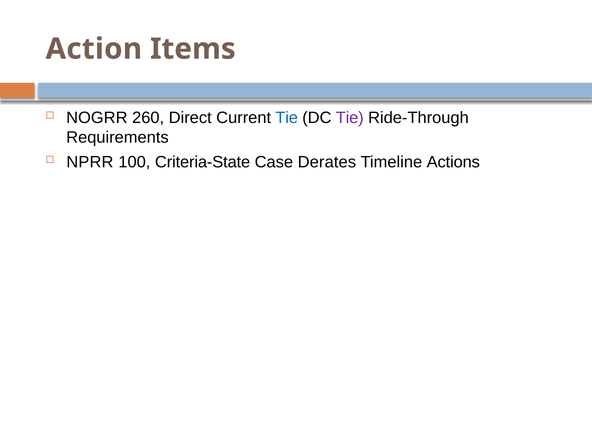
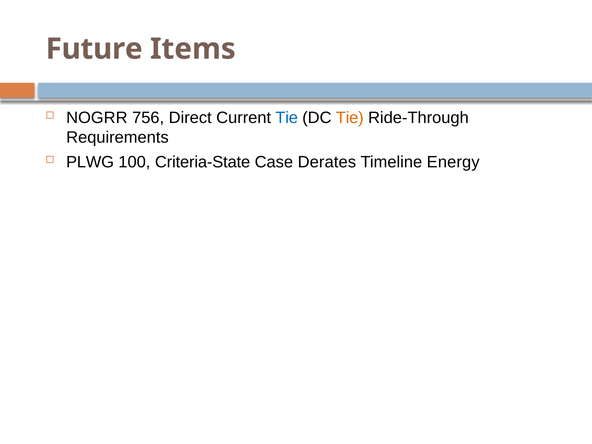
Action: Action -> Future
260: 260 -> 756
Tie at (350, 118) colour: purple -> orange
NPRR: NPRR -> PLWG
Actions: Actions -> Energy
